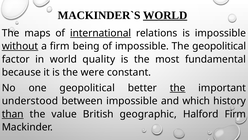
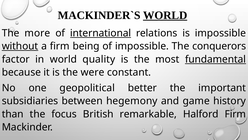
maps: maps -> more
The geopolitical: geopolitical -> conquerors
fundamental underline: none -> present
the at (178, 88) underline: present -> none
understood: understood -> subsidiaries
between impossible: impossible -> hegemony
which: which -> game
than underline: present -> none
value: value -> focus
geographic: geographic -> remarkable
